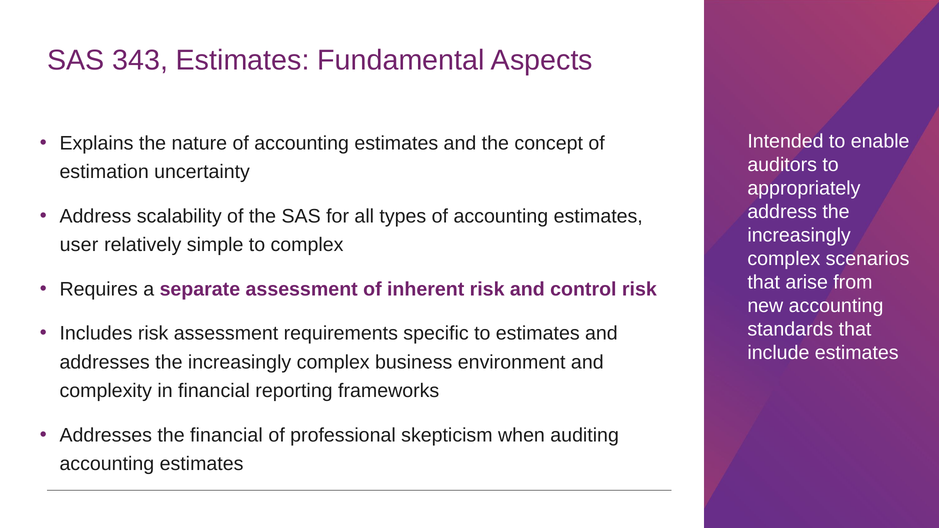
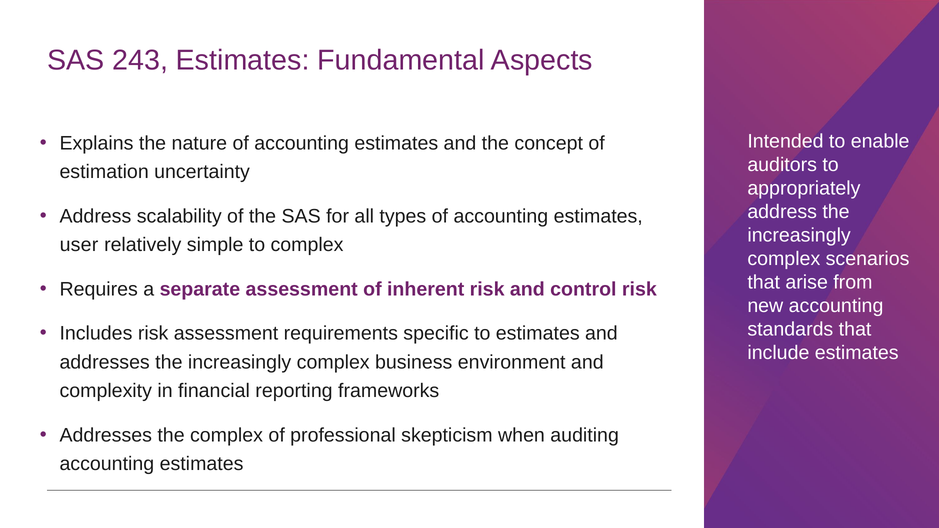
343: 343 -> 243
the financial: financial -> complex
